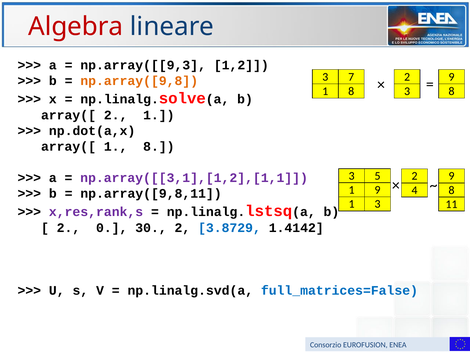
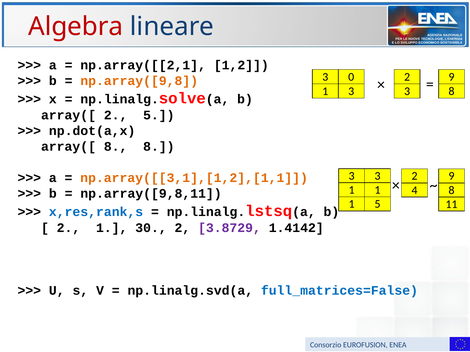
np.array([[9,3: np.array([[9,3 -> np.array([[2,1
7: 7 -> 0
8 at (351, 91): 8 -> 3
2 1: 1 -> 5
array([ 1: 1 -> 8
3 5: 5 -> 3
np.array([[3,1],[1,2],[1,1 colour: purple -> orange
9 at (377, 190): 9 -> 1
1 3: 3 -> 5
x,res,rank,s colour: purple -> blue
2 0: 0 -> 1
3.8729 colour: blue -> purple
